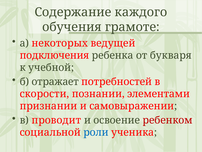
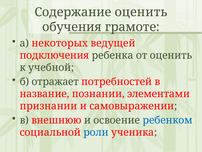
Содержание каждого: каждого -> оценить
от букваря: букваря -> оценить
скорости: скорости -> название
проводит: проводит -> внешнюю
ребенком colour: red -> blue
